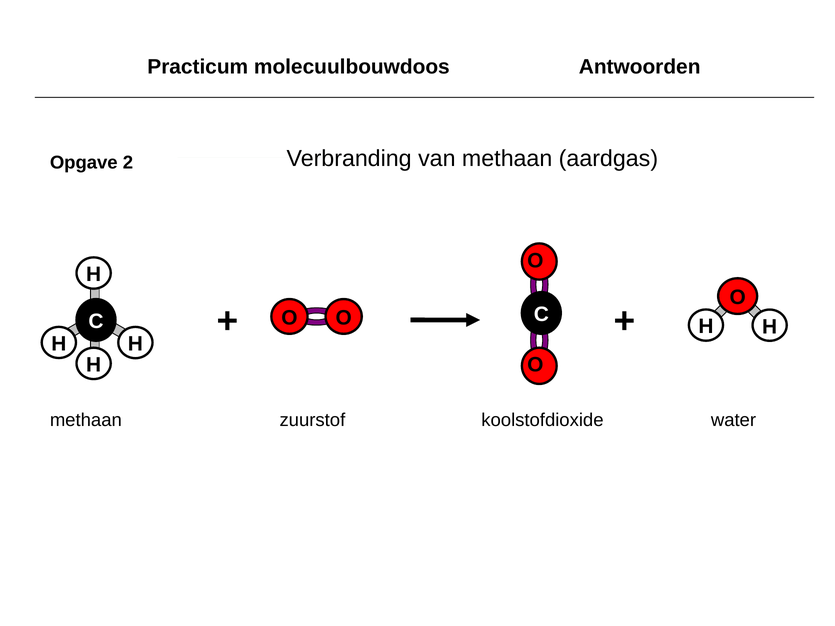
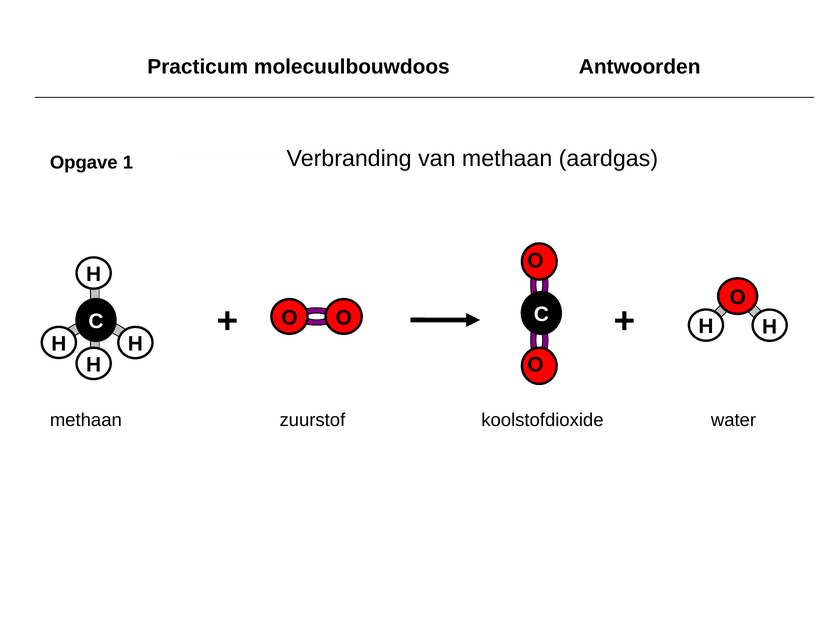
2: 2 -> 1
